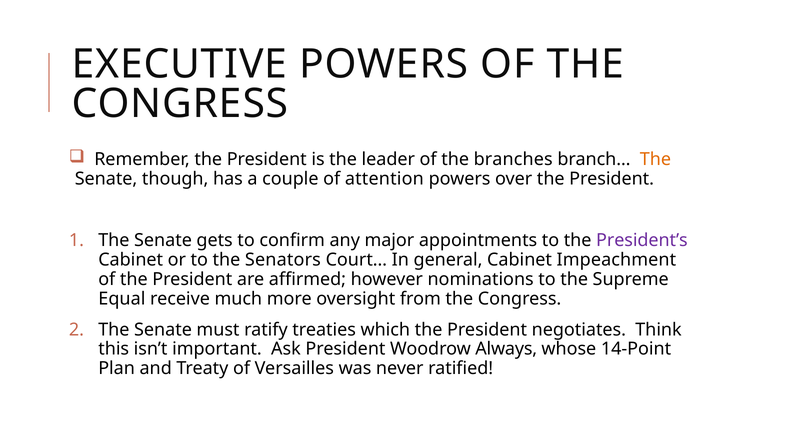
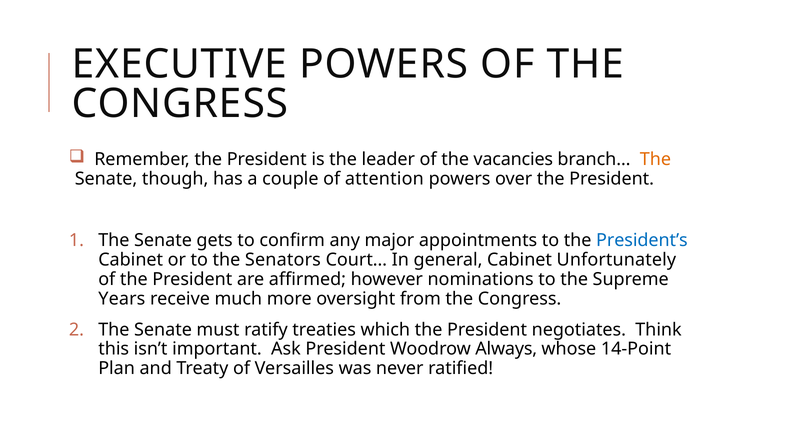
branches: branches -> vacancies
President’s colour: purple -> blue
Impeachment: Impeachment -> Unfortunately
Equal: Equal -> Years
